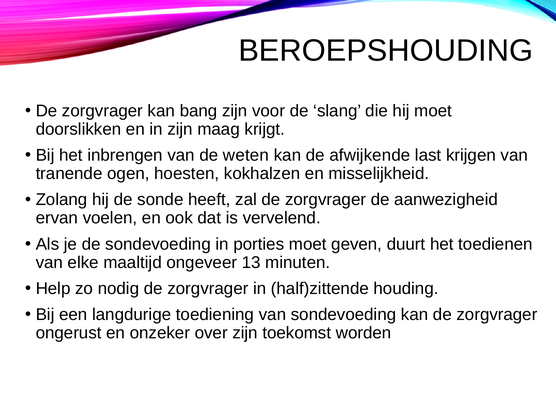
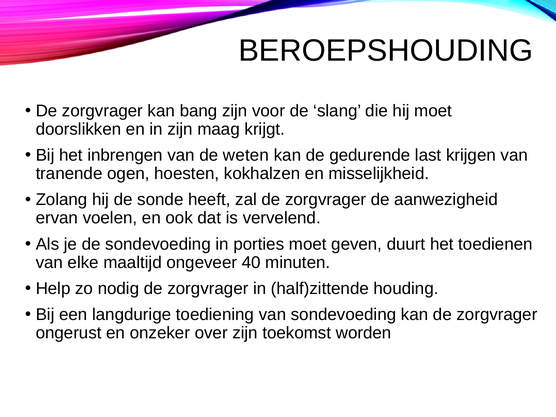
afwijkende: afwijkende -> gedurende
13: 13 -> 40
